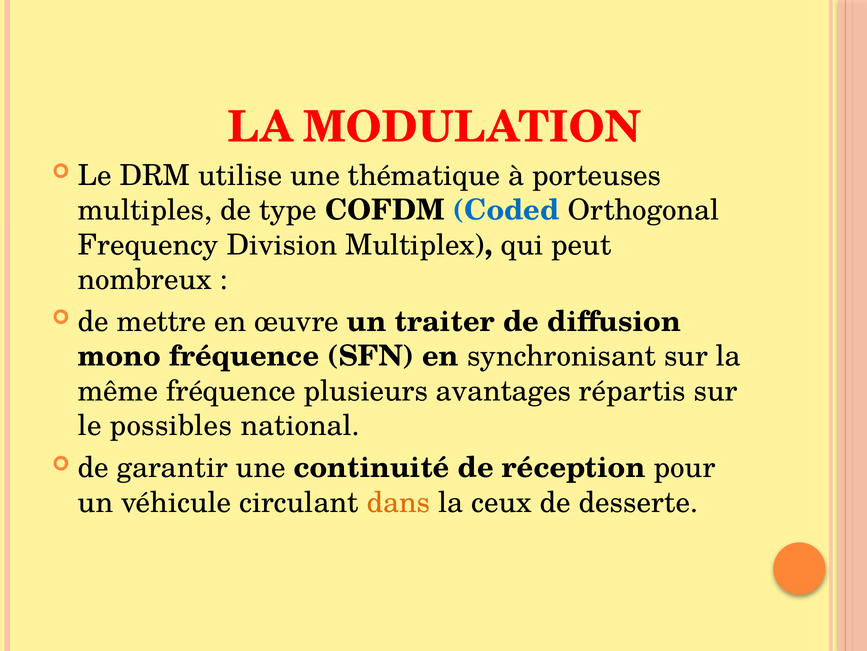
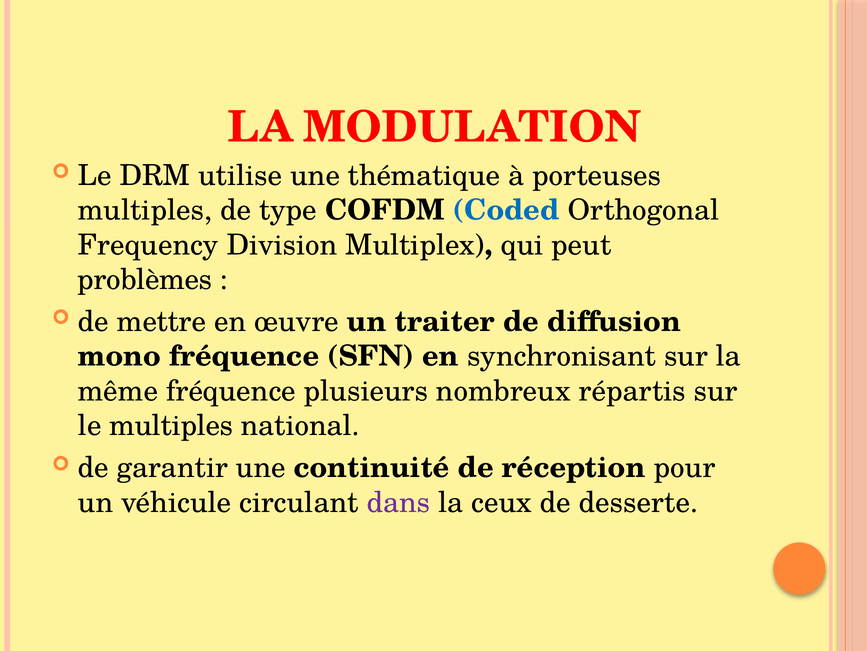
nombreux: nombreux -> problèmes
avantages: avantages -> nombreux
le possibles: possibles -> multiples
dans colour: orange -> purple
